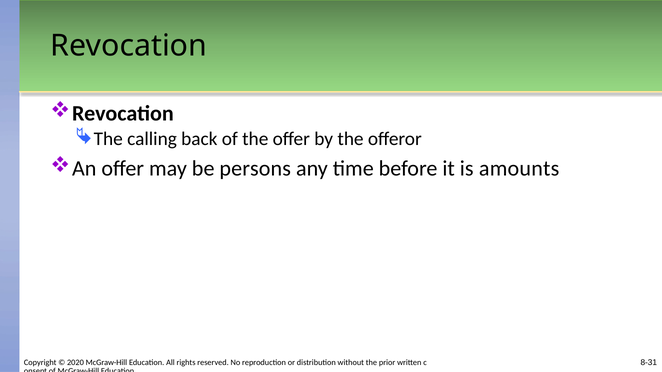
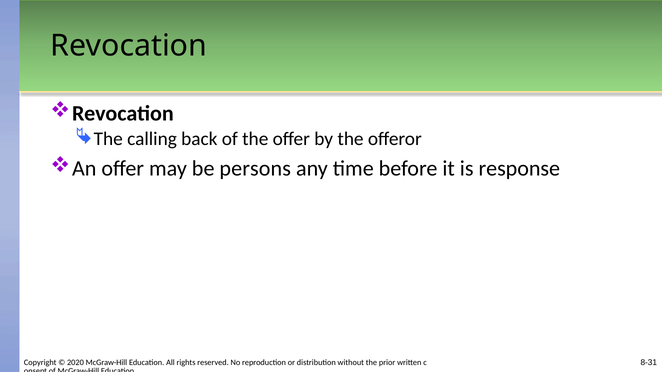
amounts: amounts -> response
